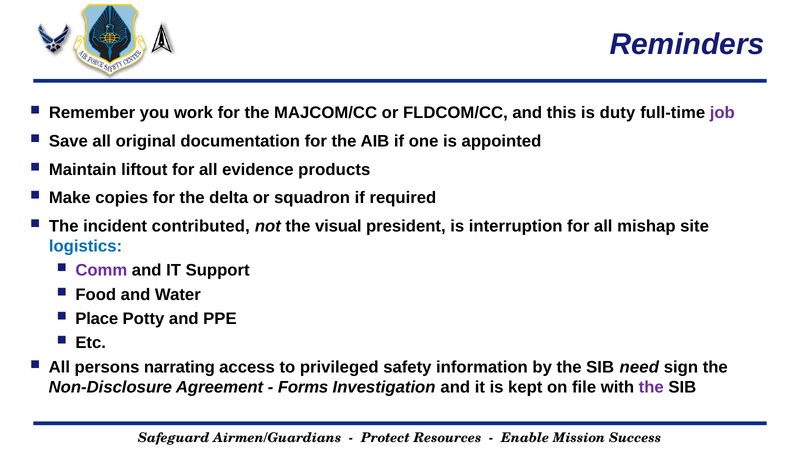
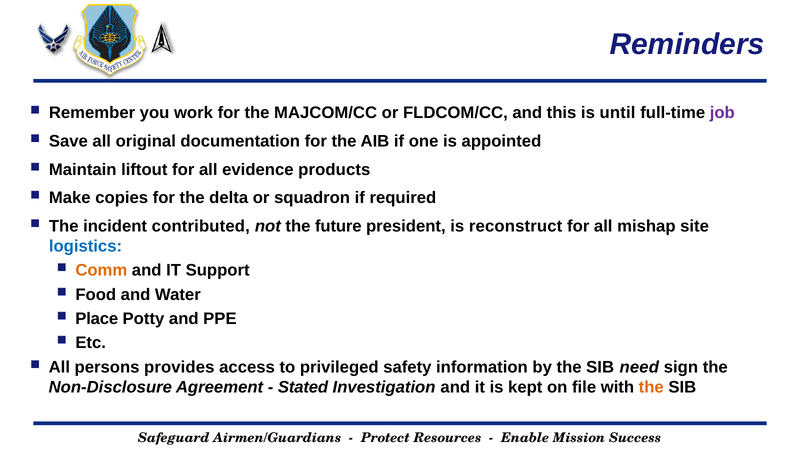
duty: duty -> until
visual: visual -> future
interruption: interruption -> reconstruct
Comm colour: purple -> orange
narrating: narrating -> provides
Forms: Forms -> Stated
the at (651, 387) colour: purple -> orange
